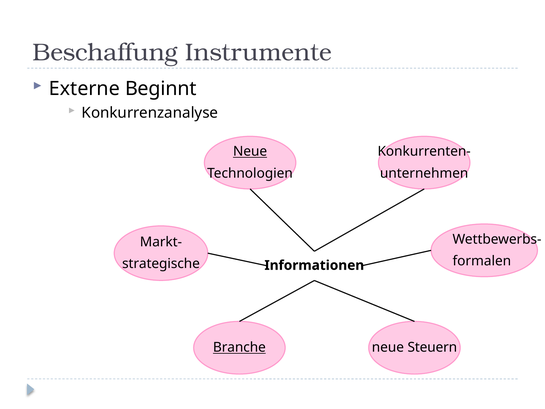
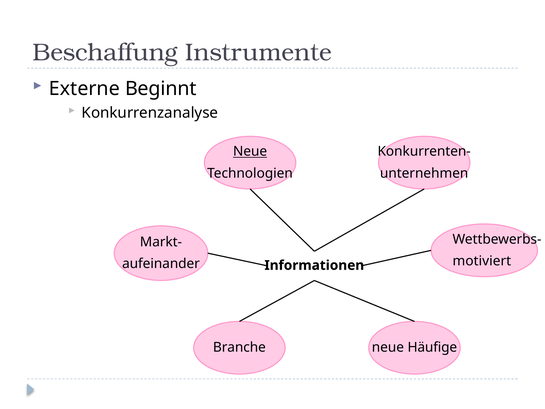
formalen: formalen -> motiviert
strategische: strategische -> aufeinander
Branche underline: present -> none
Steuern: Steuern -> Häufige
